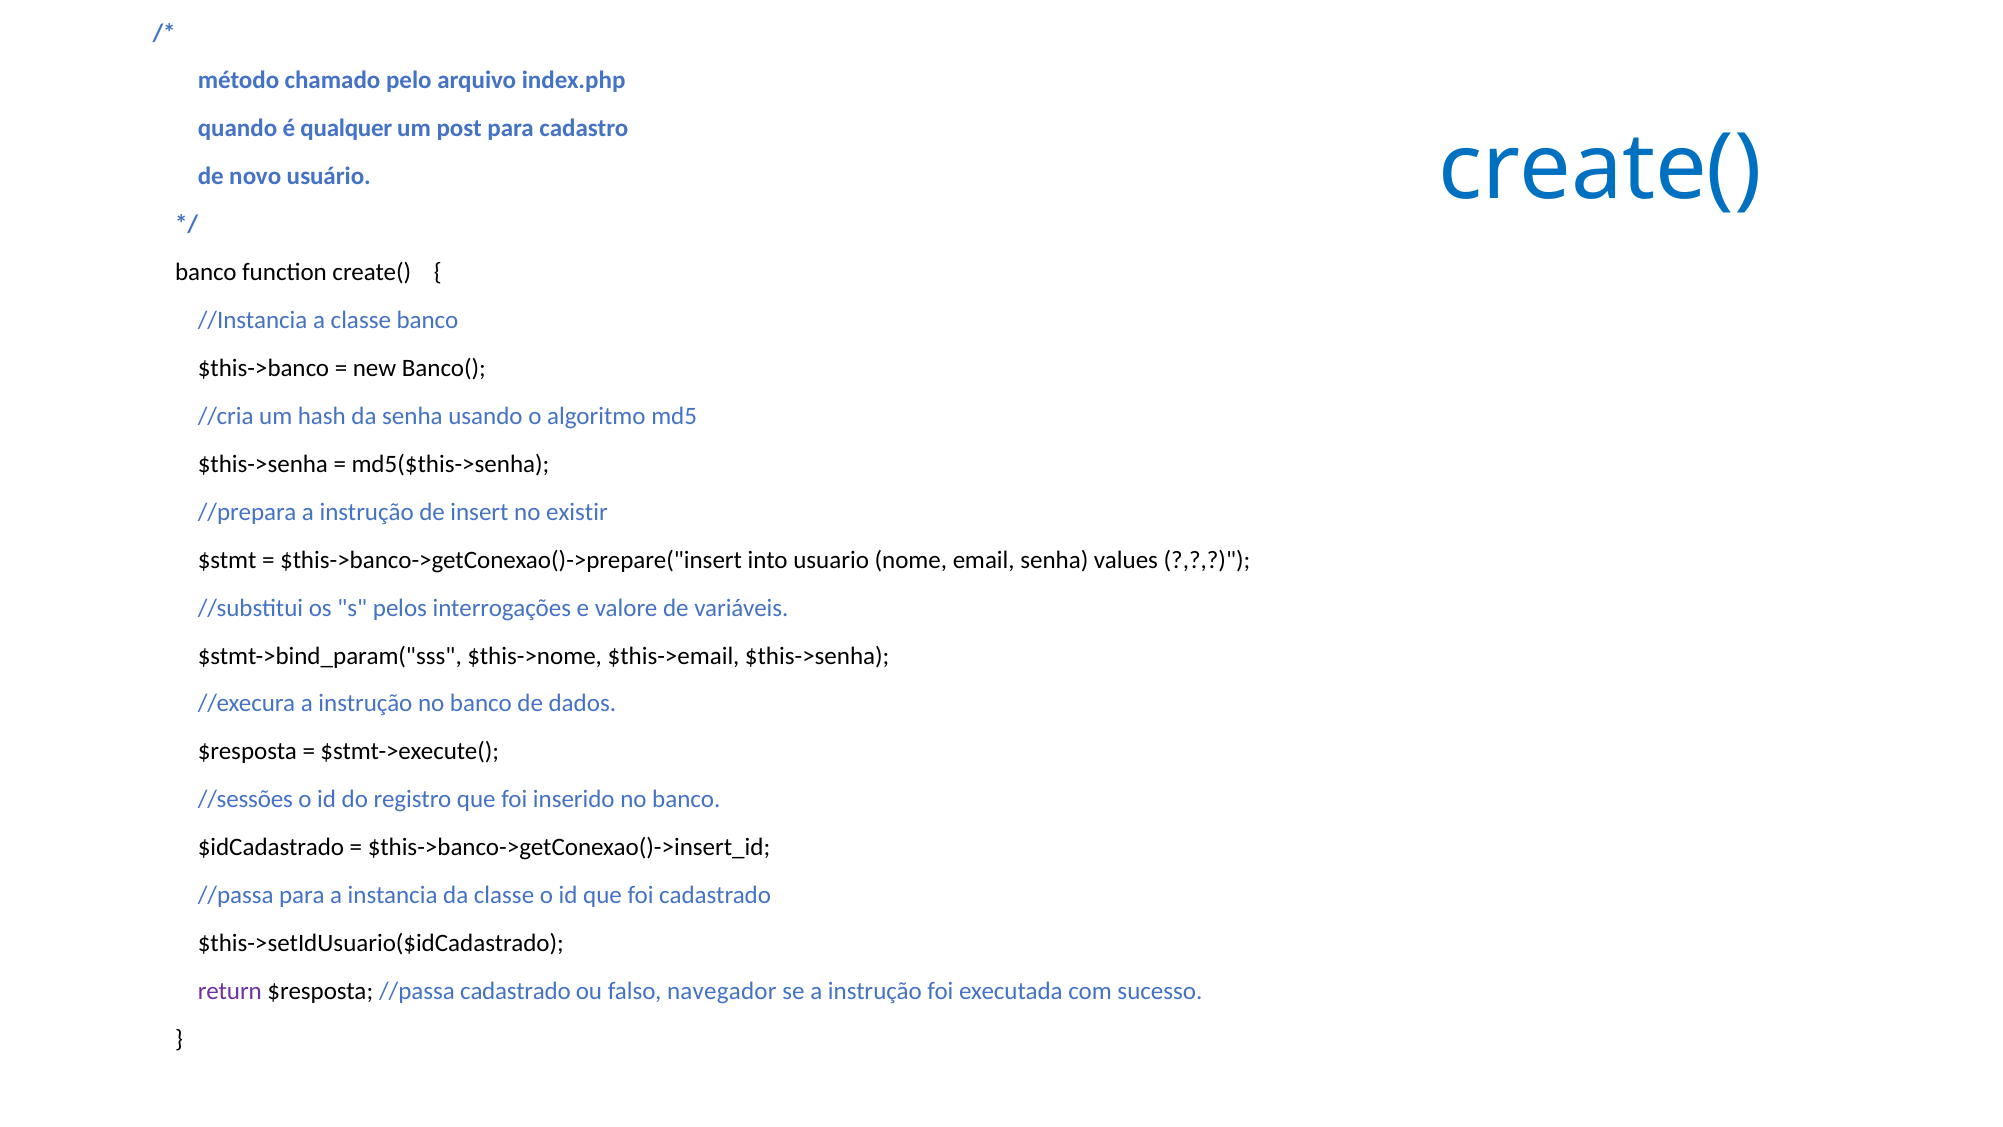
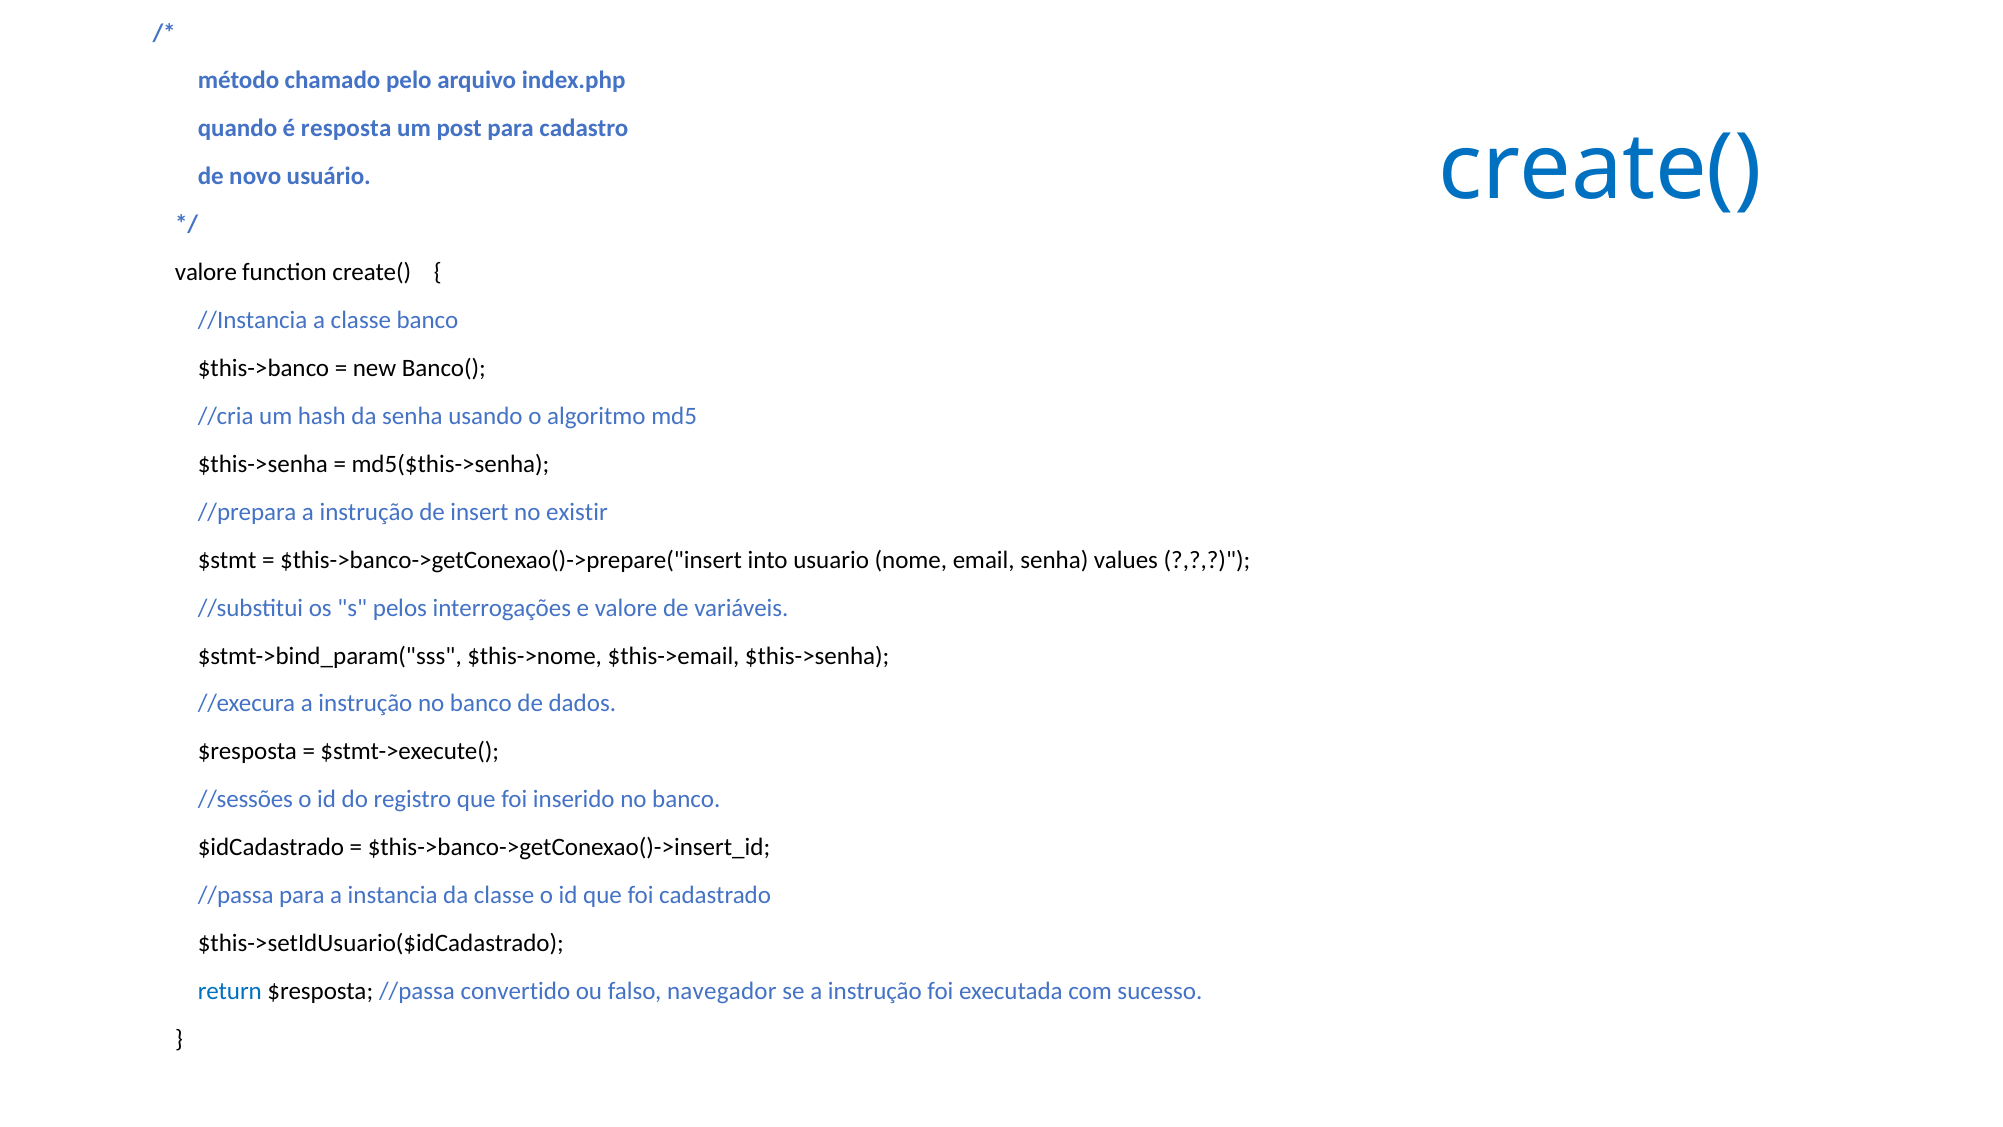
qualquer: qualquer -> resposta
banco at (206, 272): banco -> valore
return colour: purple -> blue
//passa cadastrado: cadastrado -> convertido
